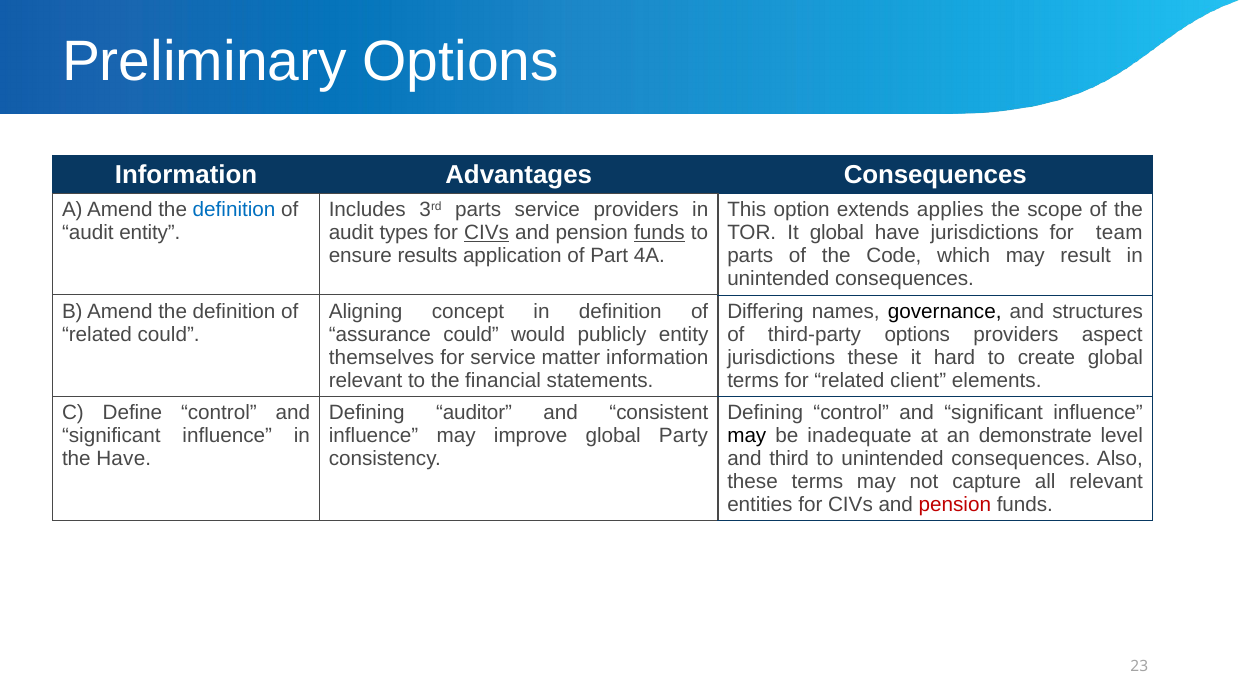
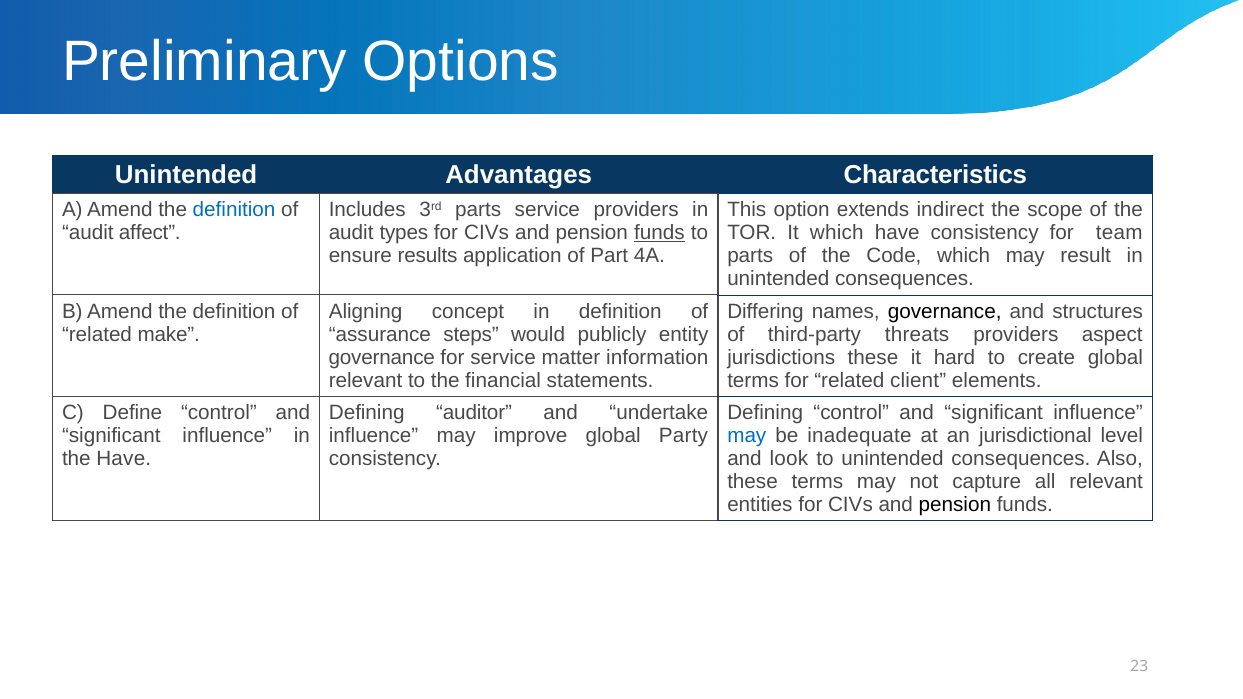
Information at (186, 175): Information -> Unintended
Advantages Consequences: Consequences -> Characteristics
applies: applies -> indirect
audit entity: entity -> affect
CIVs at (487, 233) underline: present -> none
It global: global -> which
have jurisdictions: jurisdictions -> consistency
related could: could -> make
assurance could: could -> steps
third-party options: options -> threats
themselves at (382, 357): themselves -> governance
consistent: consistent -> undertake
may at (747, 436) colour: black -> blue
demonstrate: demonstrate -> jurisdictional
third: third -> look
pension at (955, 505) colour: red -> black
